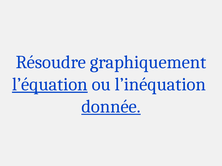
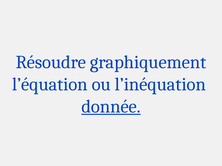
l’équation underline: present -> none
